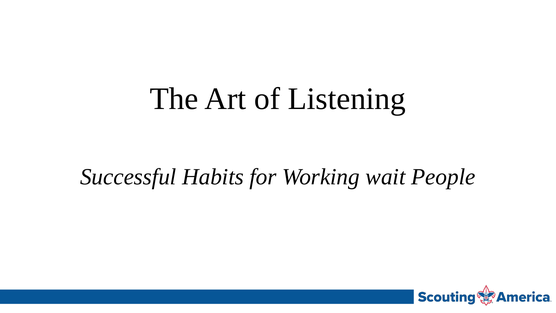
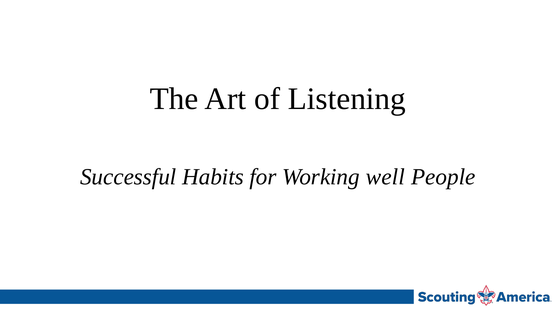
wait: wait -> well
